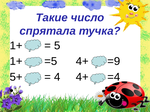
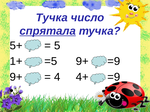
Такие at (52, 18): Такие -> Тучка
спрятала underline: none -> present
1+ at (16, 46): 1+ -> 5+
=5 4+: 4+ -> 9+
5+ at (16, 77): 5+ -> 9+
4+ =4: =4 -> =9
